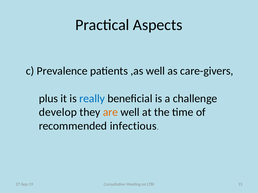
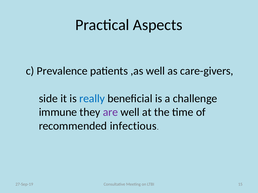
plus: plus -> side
develop: develop -> immune
are colour: orange -> purple
